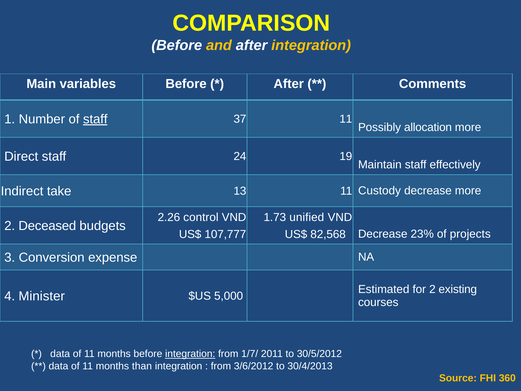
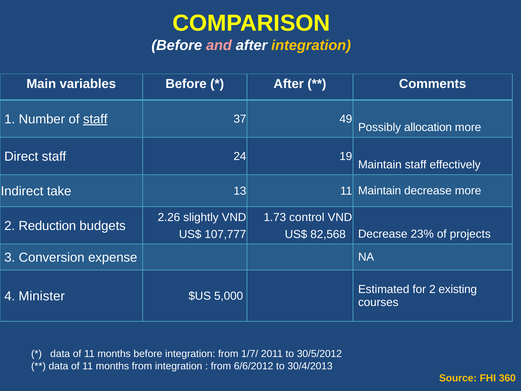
and colour: yellow -> pink
37 11: 11 -> 49
11 Custody: Custody -> Maintain
control: control -> slightly
unified: unified -> control
Deceased: Deceased -> Reduction
integration at (190, 354) underline: present -> none
months than: than -> from
3/6/2012: 3/6/2012 -> 6/6/2012
